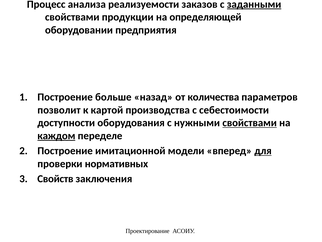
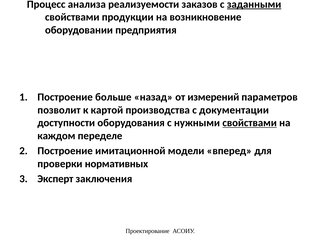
определяющей: определяющей -> возникновение
количества: количества -> измерений
себестоимости: себестоимости -> документации
каждом underline: present -> none
для underline: present -> none
Свойств: Свойств -> Эксперт
